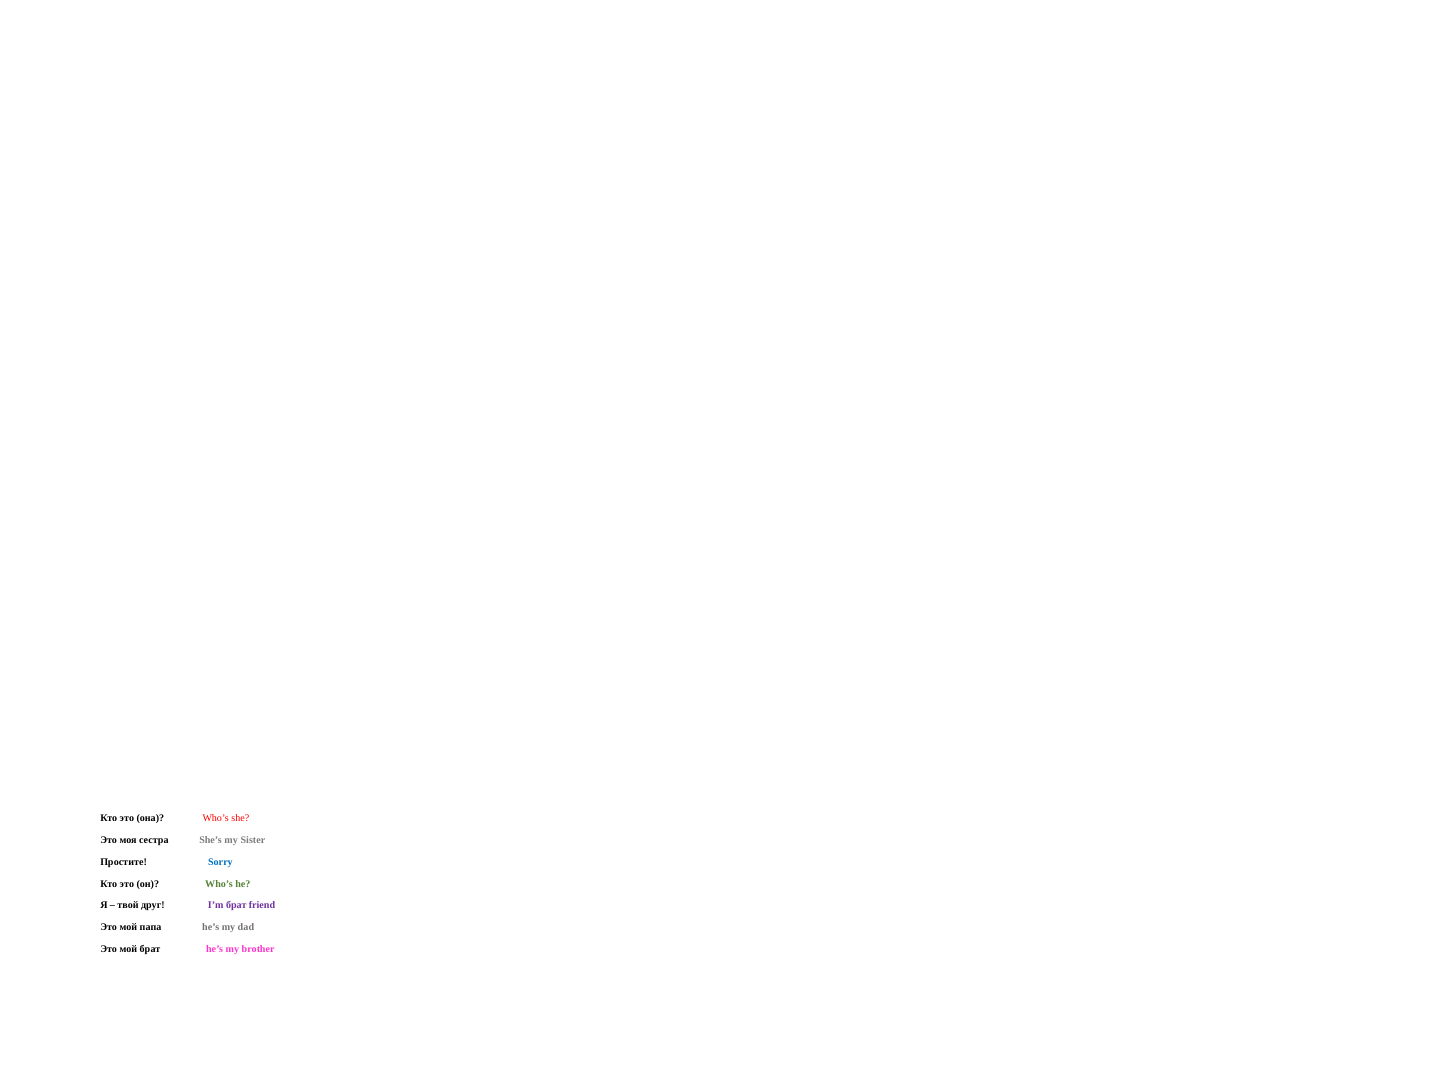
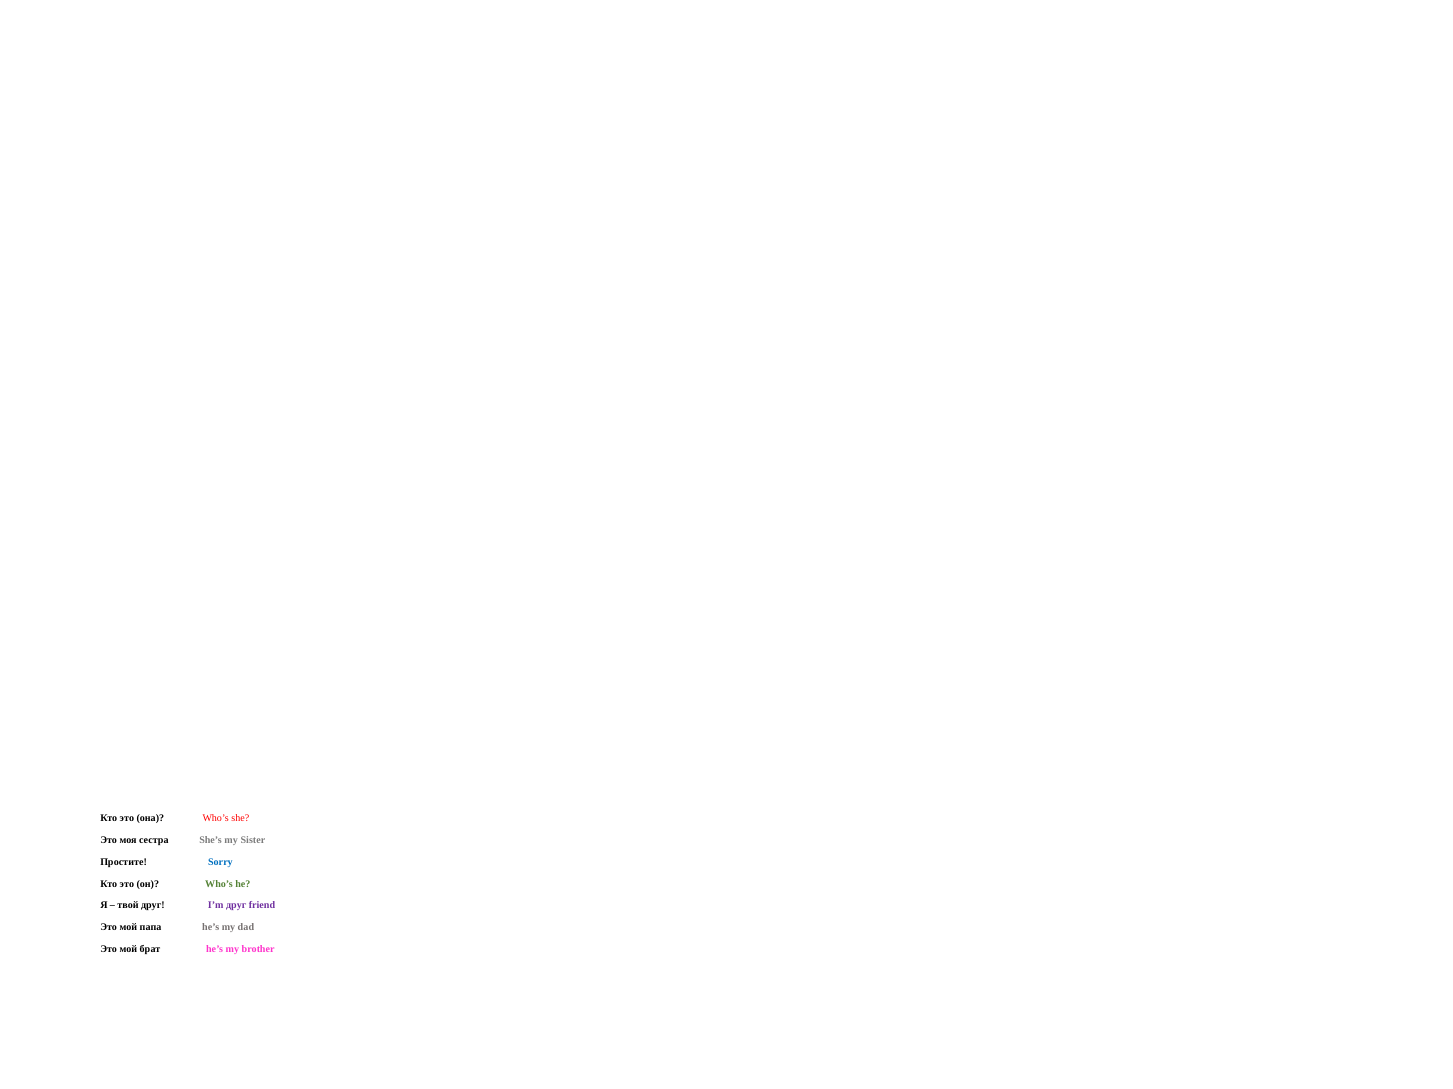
I’m брат: брат -> друг
